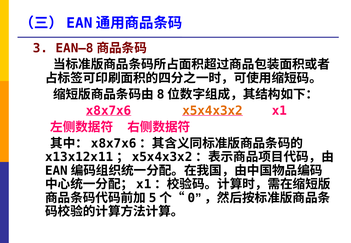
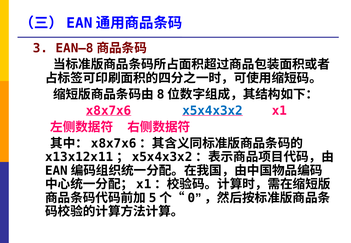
x5x4x3x2 colour: orange -> blue
